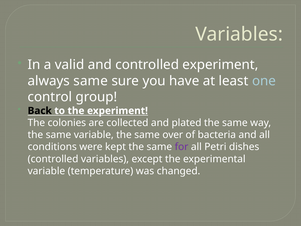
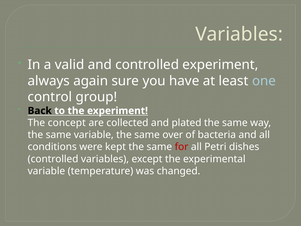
always same: same -> again
colonies: colonies -> concept
for colour: purple -> red
